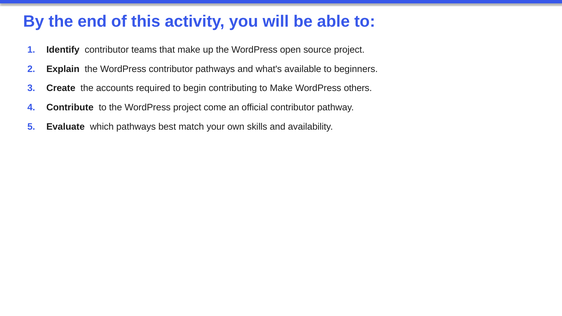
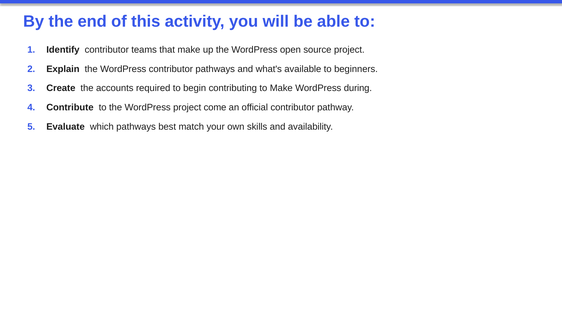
others: others -> during
